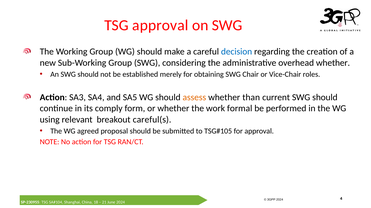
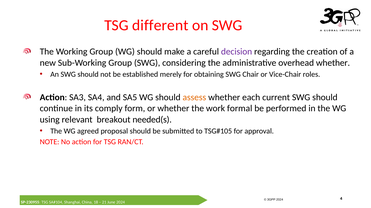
TSG approval: approval -> different
decision colour: blue -> purple
than: than -> each
careful(s: careful(s -> needed(s
